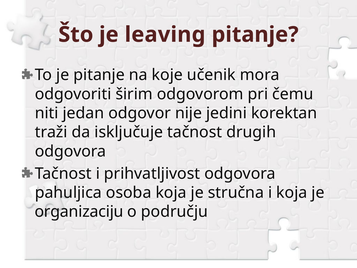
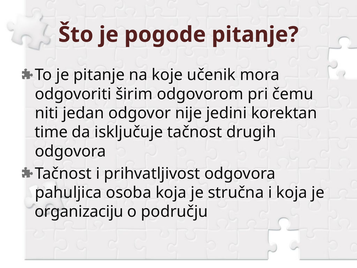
leaving: leaving -> pogode
traži: traži -> time
